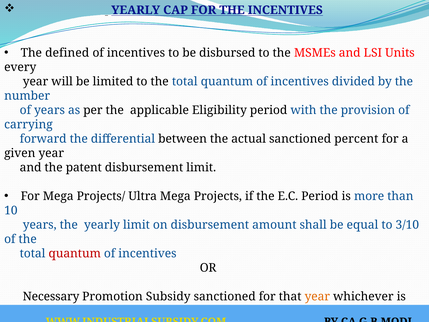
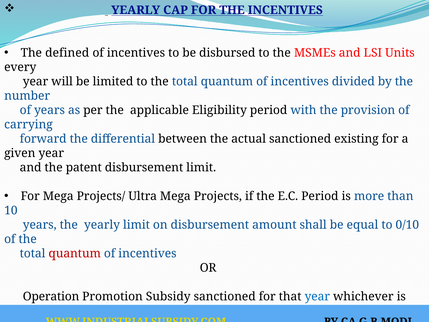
percent: percent -> existing
3/10: 3/10 -> 0/10
Necessary: Necessary -> Operation
year at (317, 296) colour: orange -> blue
